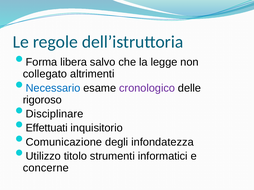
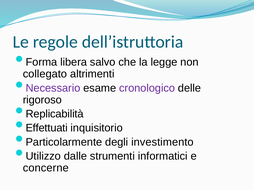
Necessario colour: blue -> purple
Disciplinare: Disciplinare -> Replicabilità
Comunicazione: Comunicazione -> Particolarmente
infondatezza: infondatezza -> investimento
titolo: titolo -> dalle
